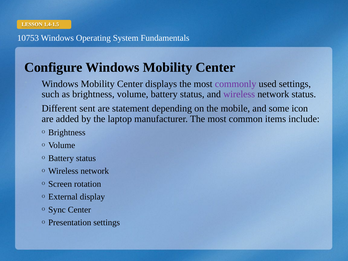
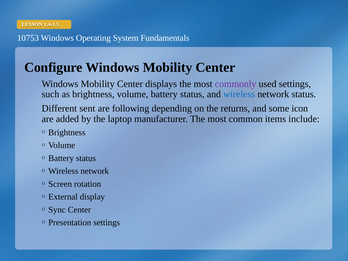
wireless at (239, 94) colour: purple -> blue
statement: statement -> following
mobile: mobile -> returns
